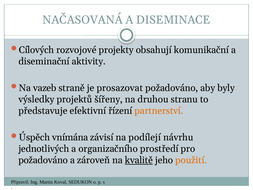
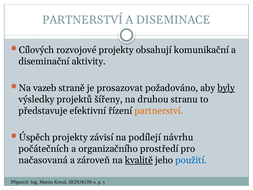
NAČASOVANÁ at (83, 20): NAČASOVANÁ -> PARTNERSTVÍ
byly underline: none -> present
Úspěch vnímána: vnímána -> projekty
jednotlivých: jednotlivých -> počátečních
požadováno at (43, 160): požadováno -> načasovaná
použití colour: orange -> blue
